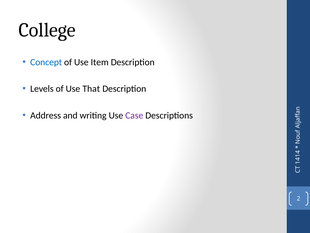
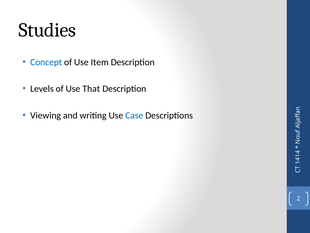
College: College -> Studies
Address: Address -> Viewing
Case colour: purple -> blue
